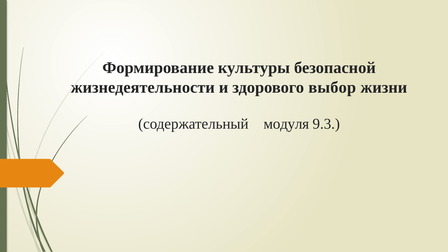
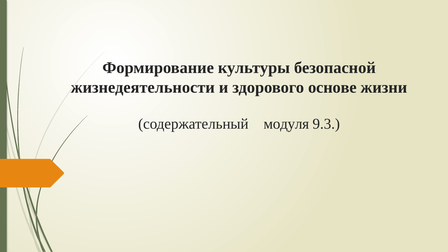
выбор: выбор -> основе
